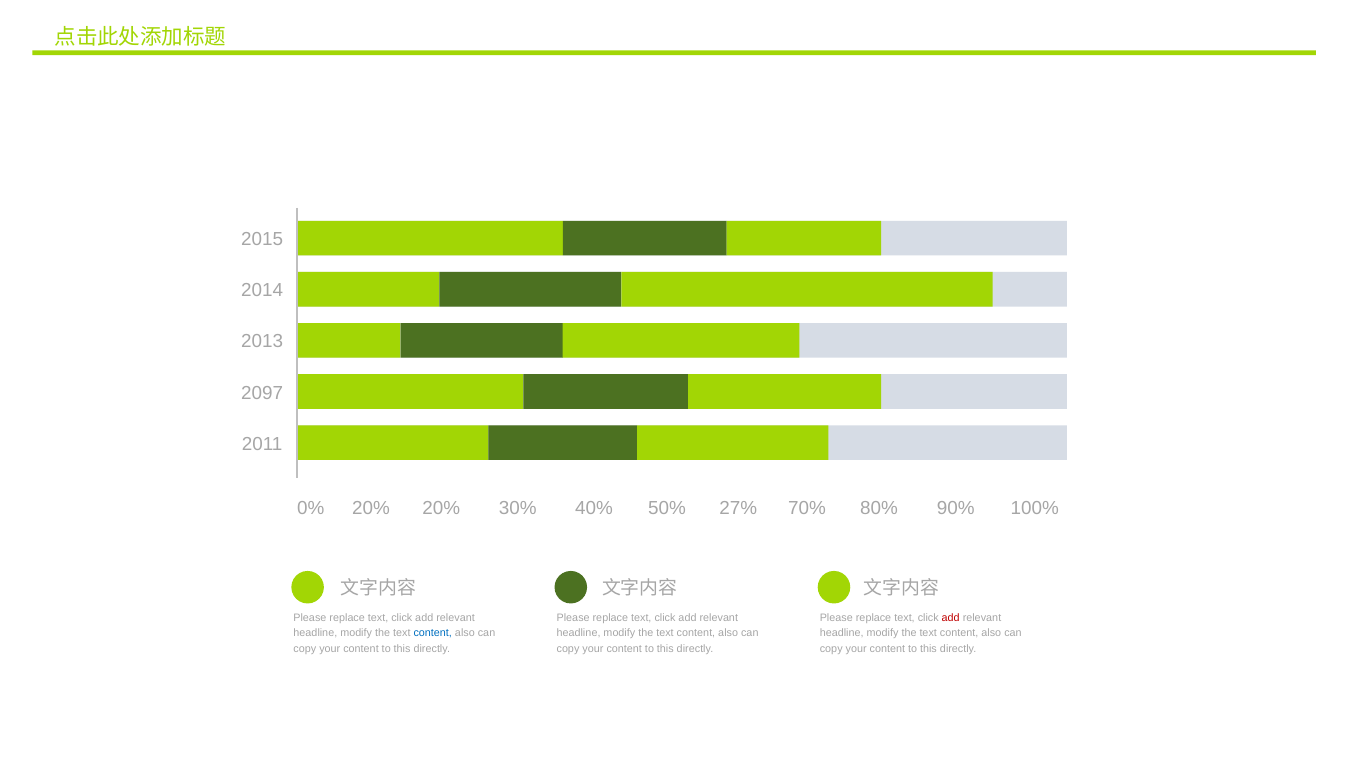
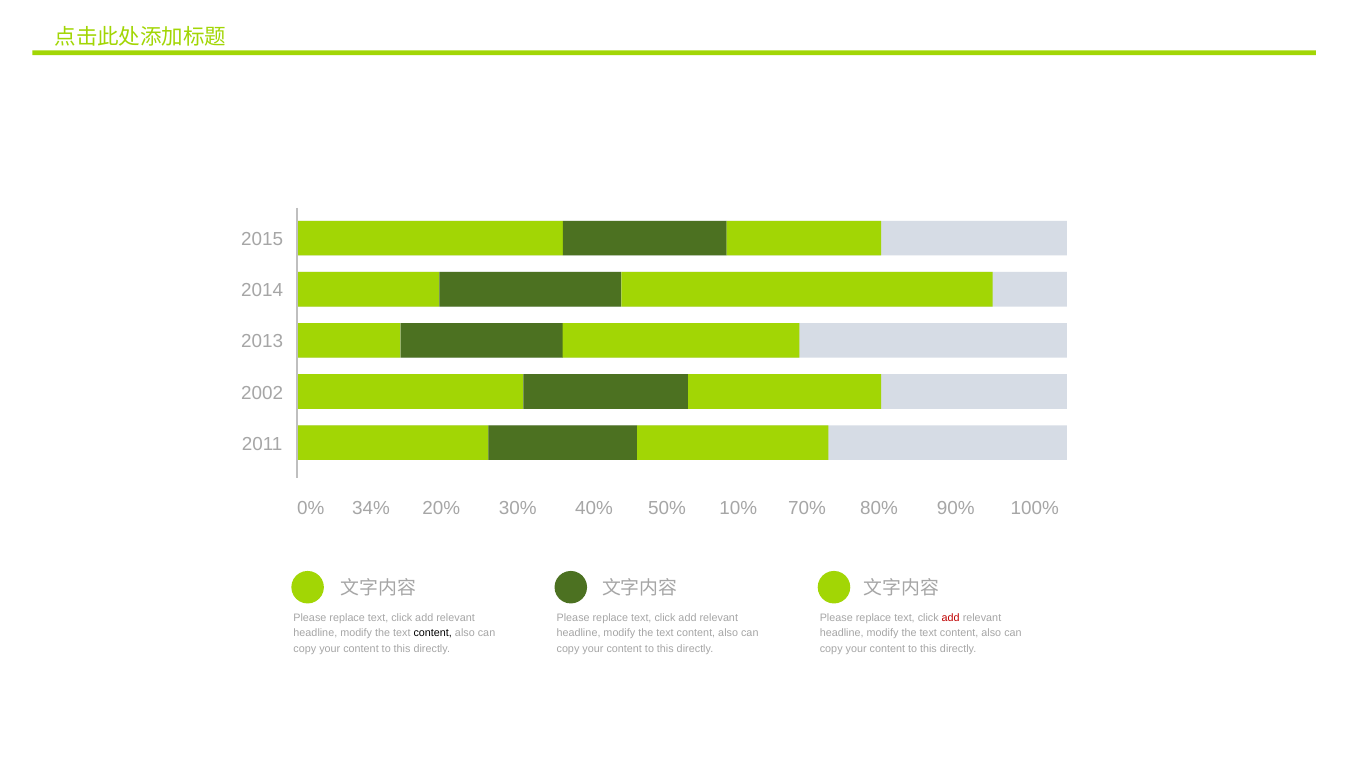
2097: 2097 -> 2002
0% 20%: 20% -> 34%
27%: 27% -> 10%
content at (433, 633) colour: blue -> black
